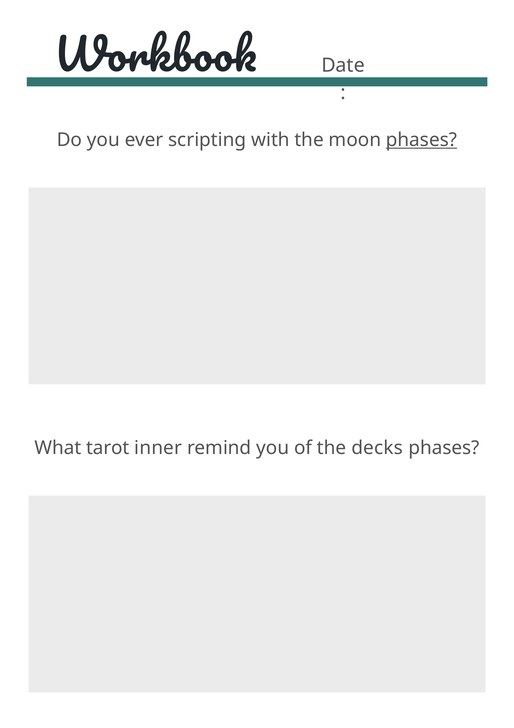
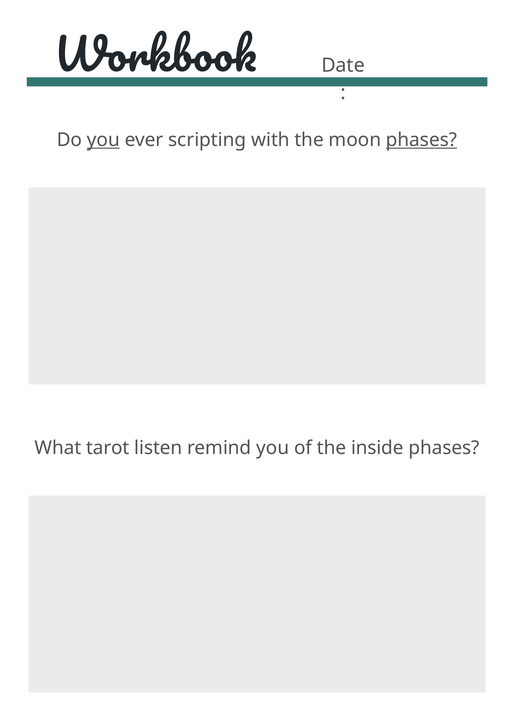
you at (103, 140) underline: none -> present
inner: inner -> listen
decks: decks -> inside
